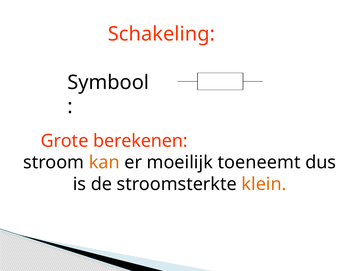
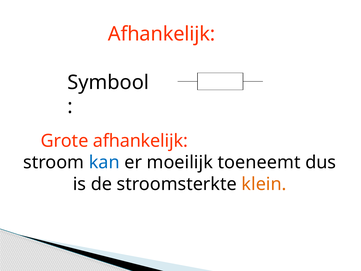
Schakeling at (162, 34): Schakeling -> Afhankelijk
Grote berekenen: berekenen -> afhankelijk
kan colour: orange -> blue
